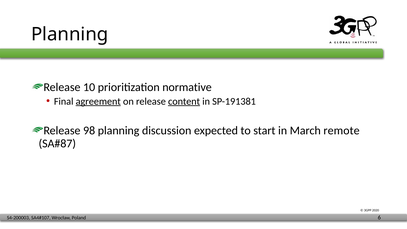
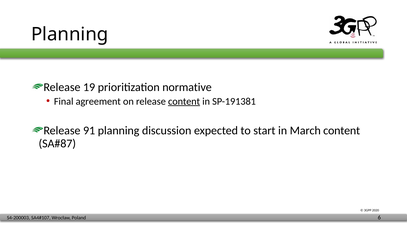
10: 10 -> 19
agreement underline: present -> none
98: 98 -> 91
March remote: remote -> content
